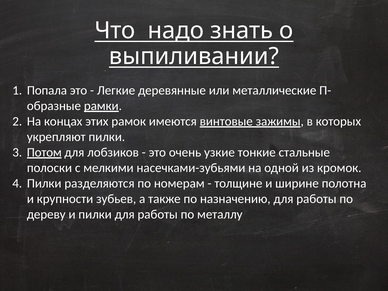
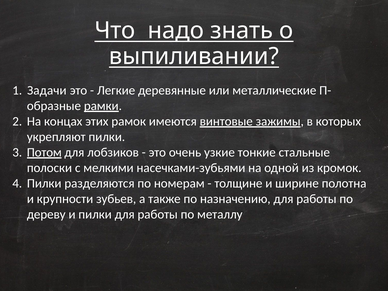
Попала: Попала -> Задачи
